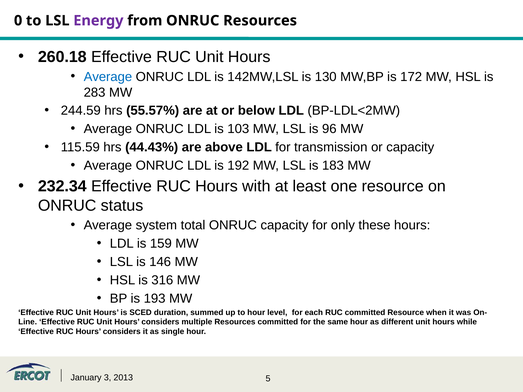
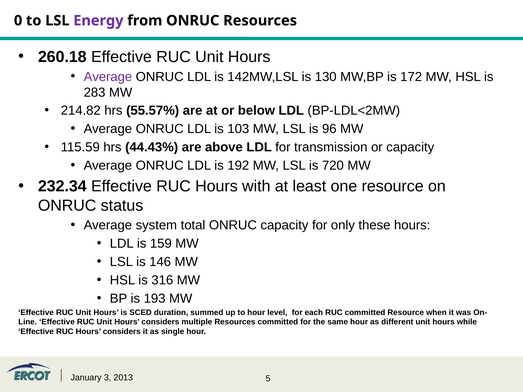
Average at (108, 77) colour: blue -> purple
244.59: 244.59 -> 214.82
183: 183 -> 720
